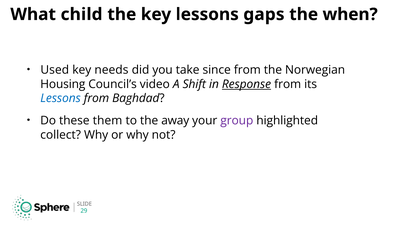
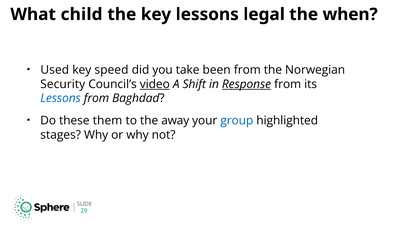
gaps: gaps -> legal
needs: needs -> speed
since: since -> been
Housing: Housing -> Security
video underline: none -> present
group colour: purple -> blue
collect: collect -> stages
